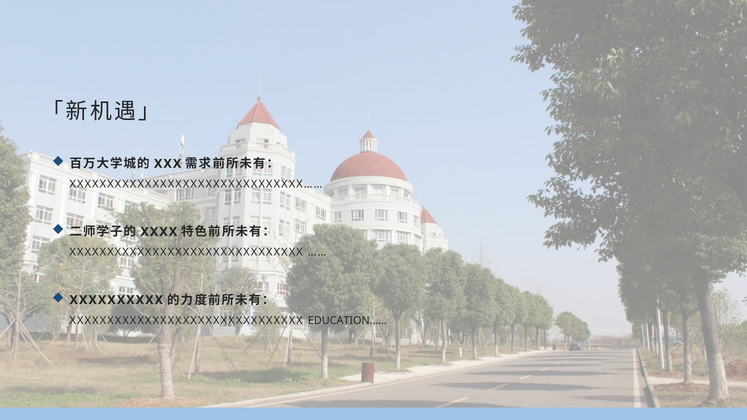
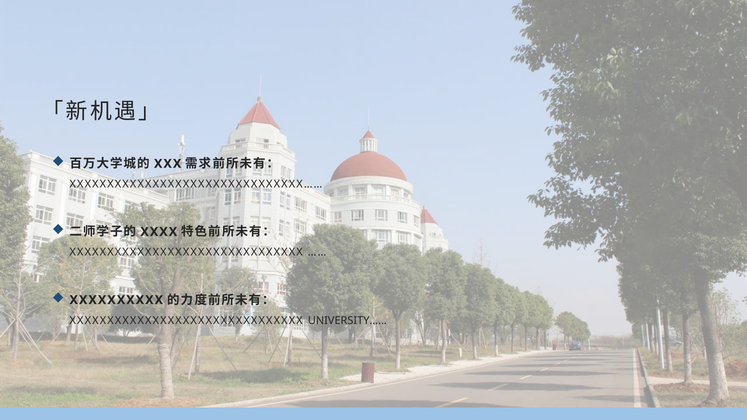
EDUCATION……: EDUCATION…… -> UNIVERSITY……
